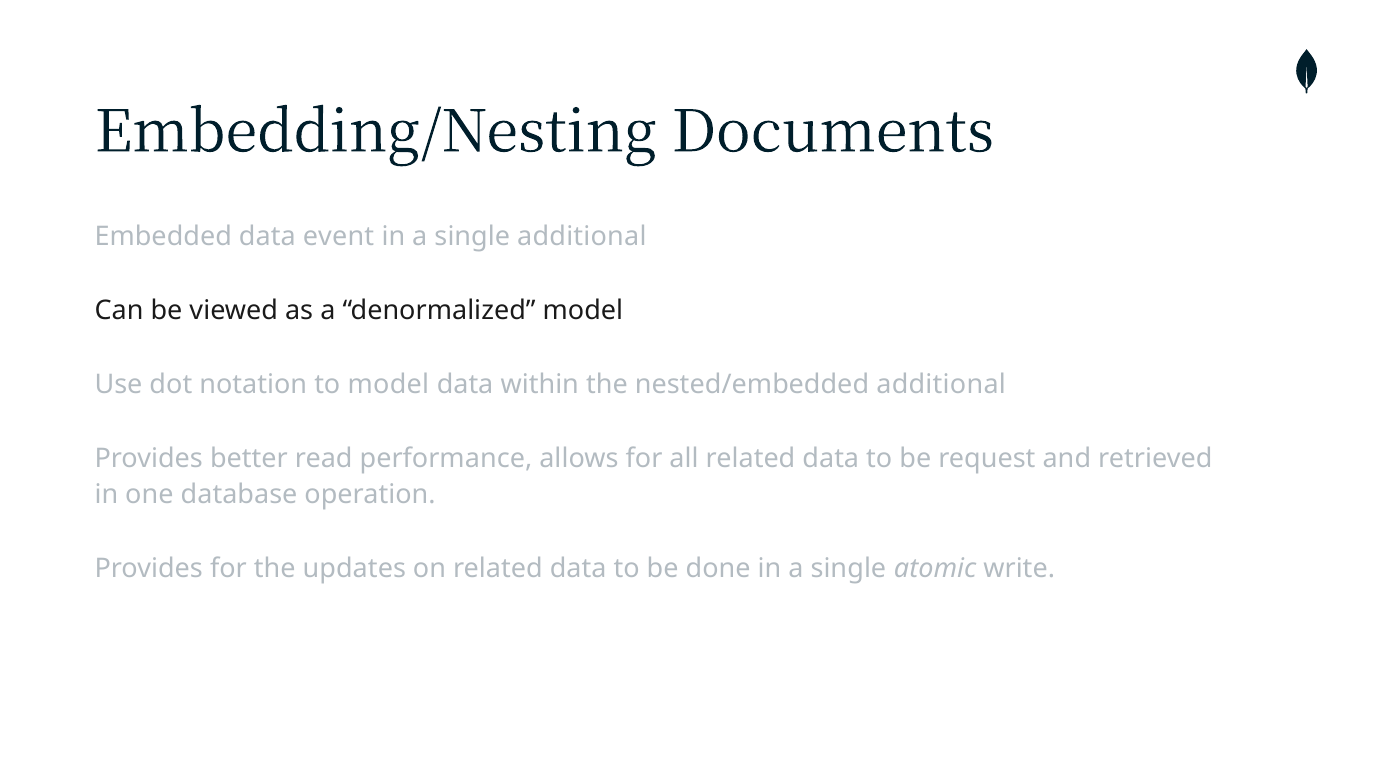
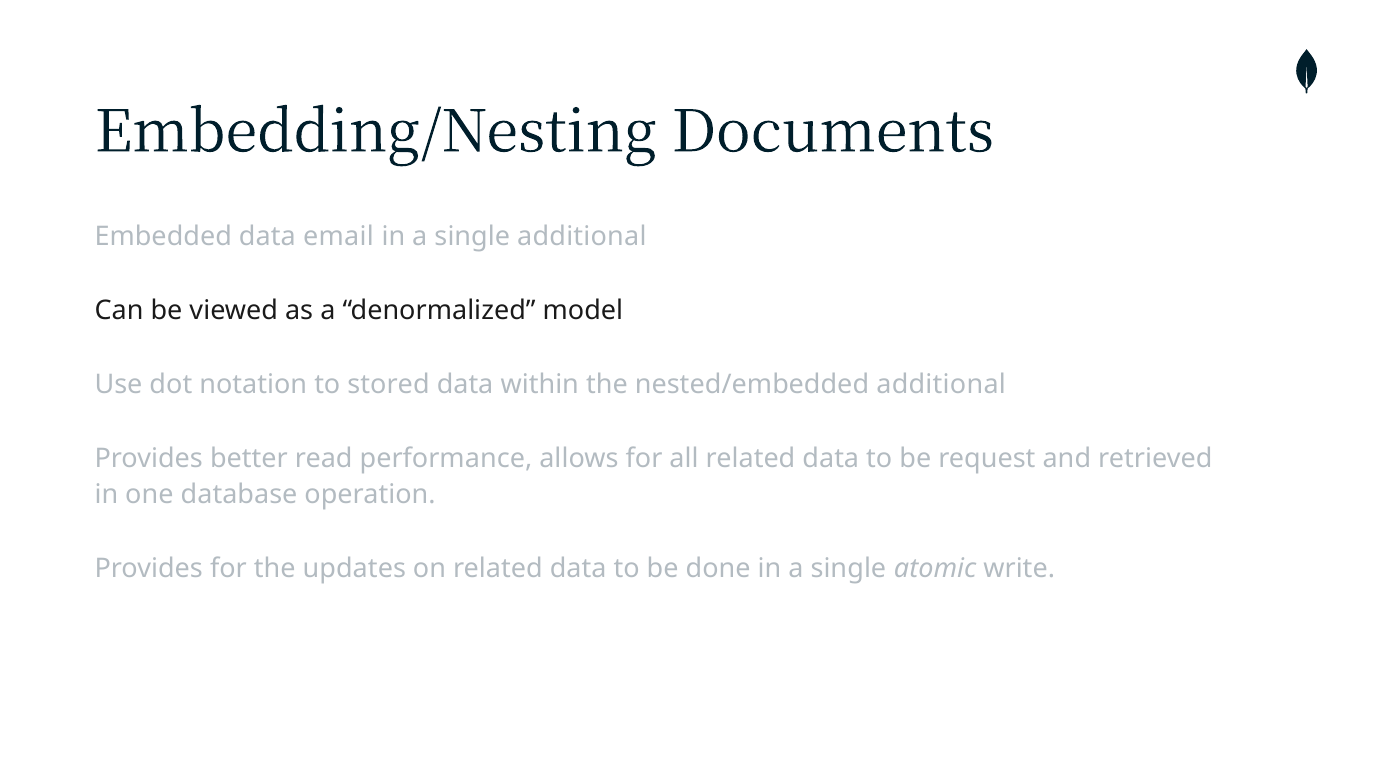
event: event -> email
to model: model -> stored
